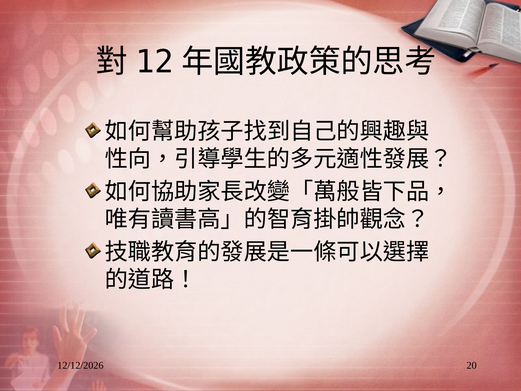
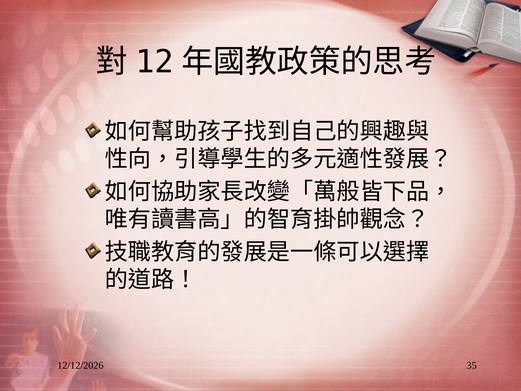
20: 20 -> 35
